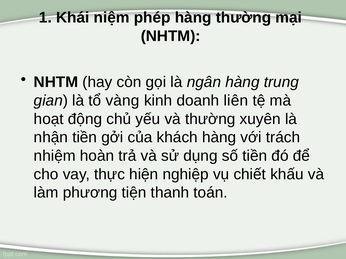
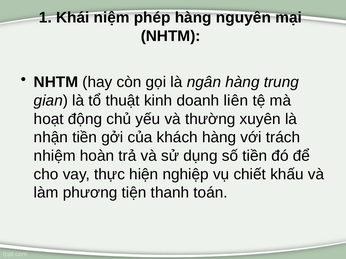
hàng thường: thường -> nguyên
vàng: vàng -> thuật
